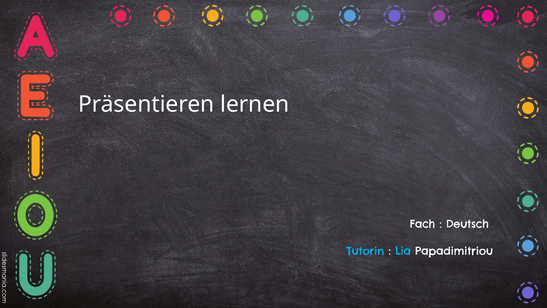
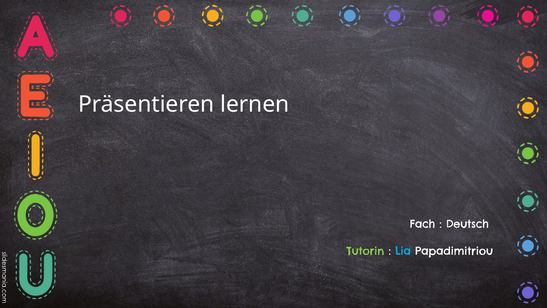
Tutorin colour: light blue -> light green
